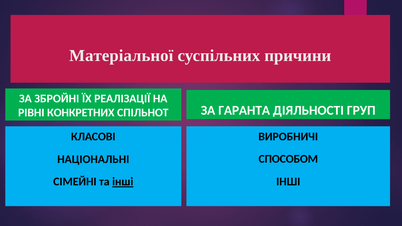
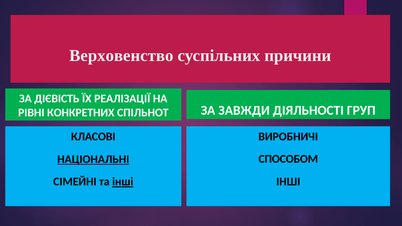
Матеріальної: Матеріальної -> Верховенство
ЗБРОЙНІ: ЗБРОЙНІ -> ДІЄВІСТЬ
ГАРАНТА: ГАРАНТА -> ЗАВЖДИ
НАЦІОНАЛЬНІ underline: none -> present
